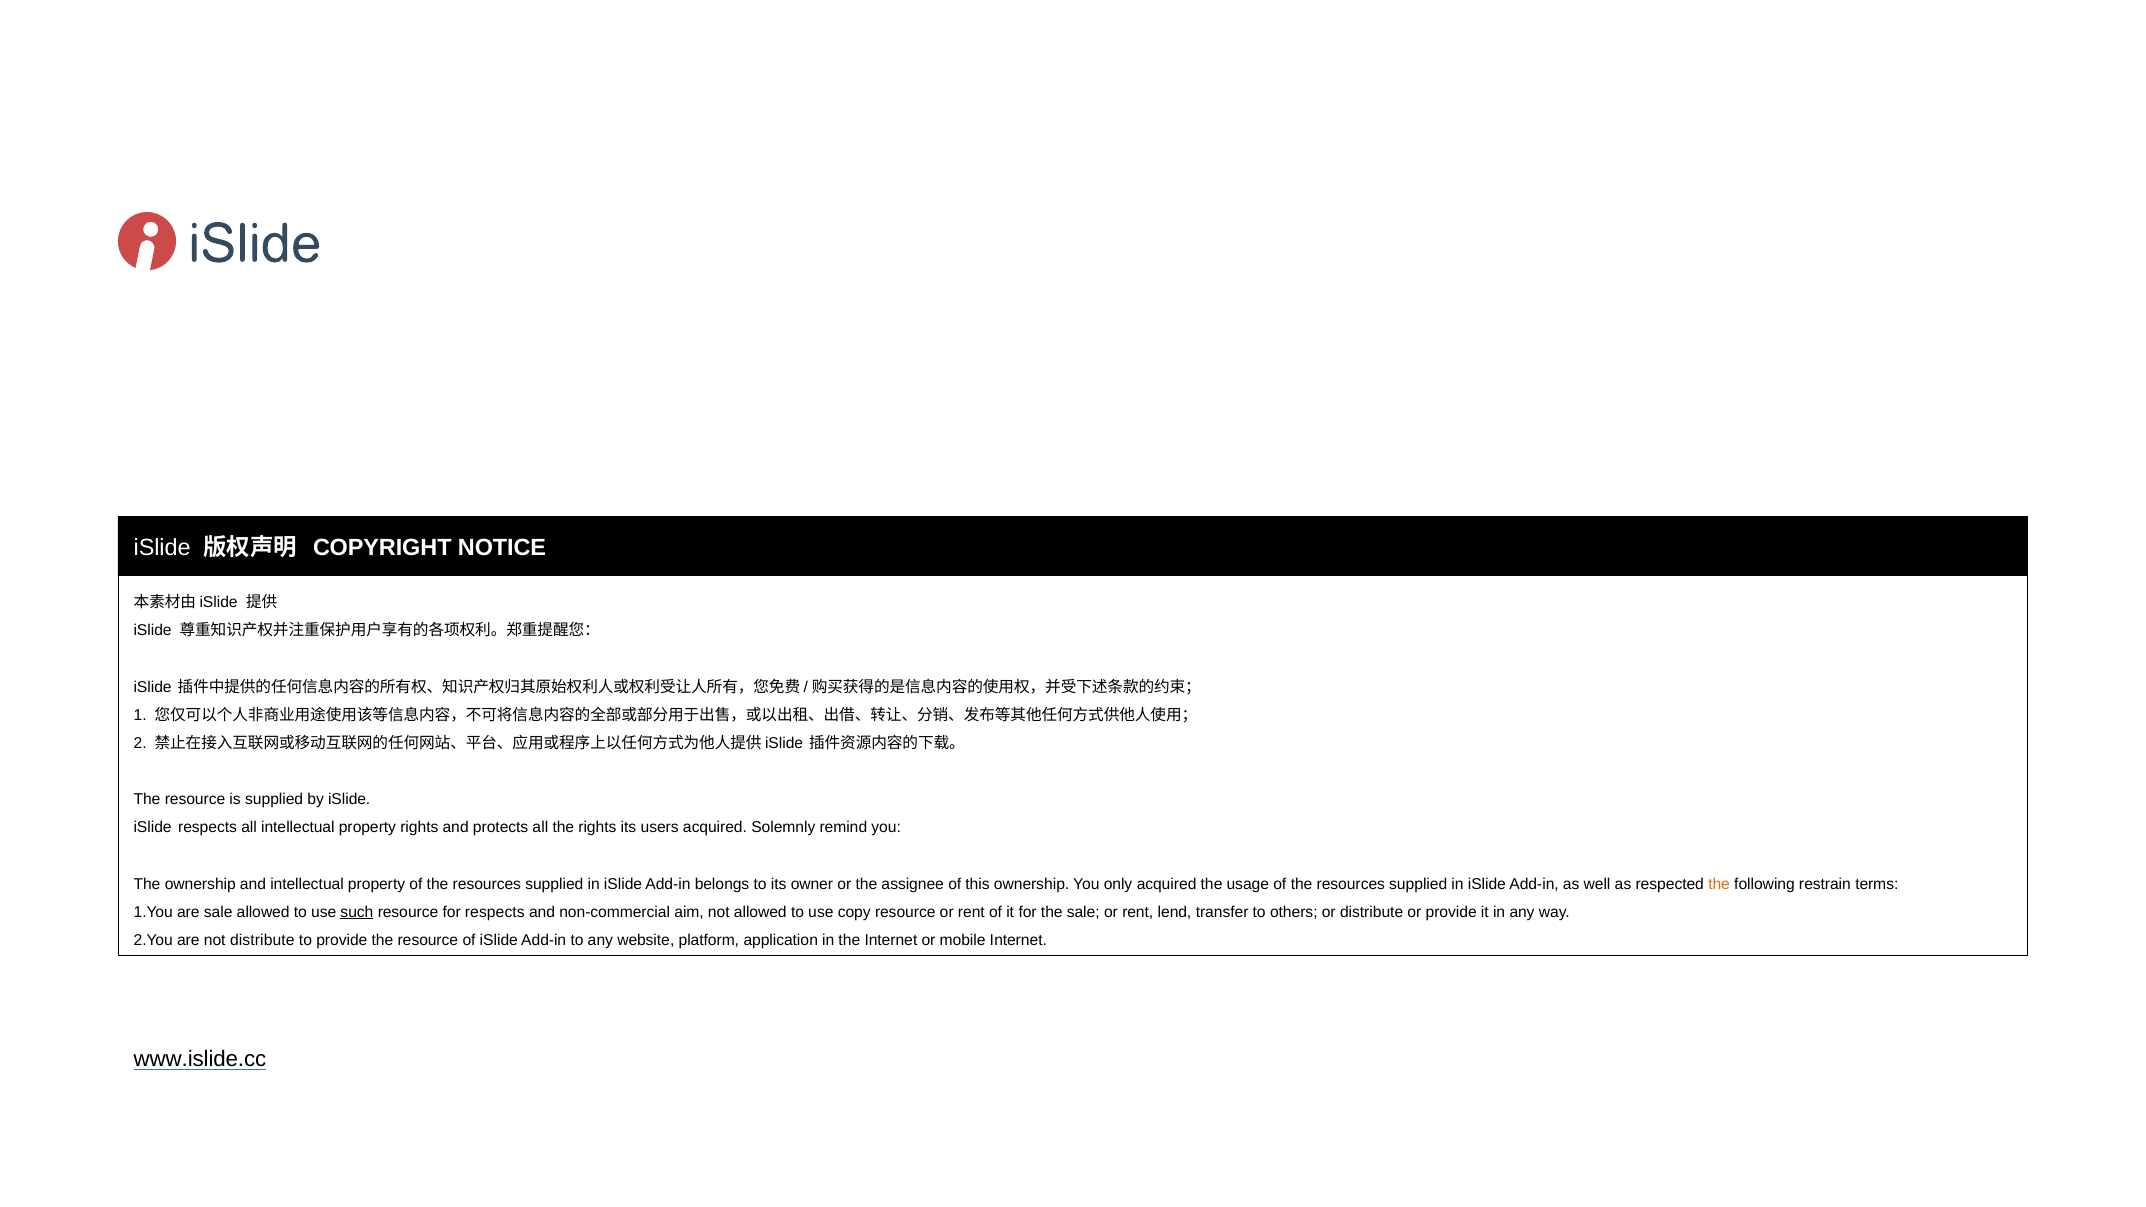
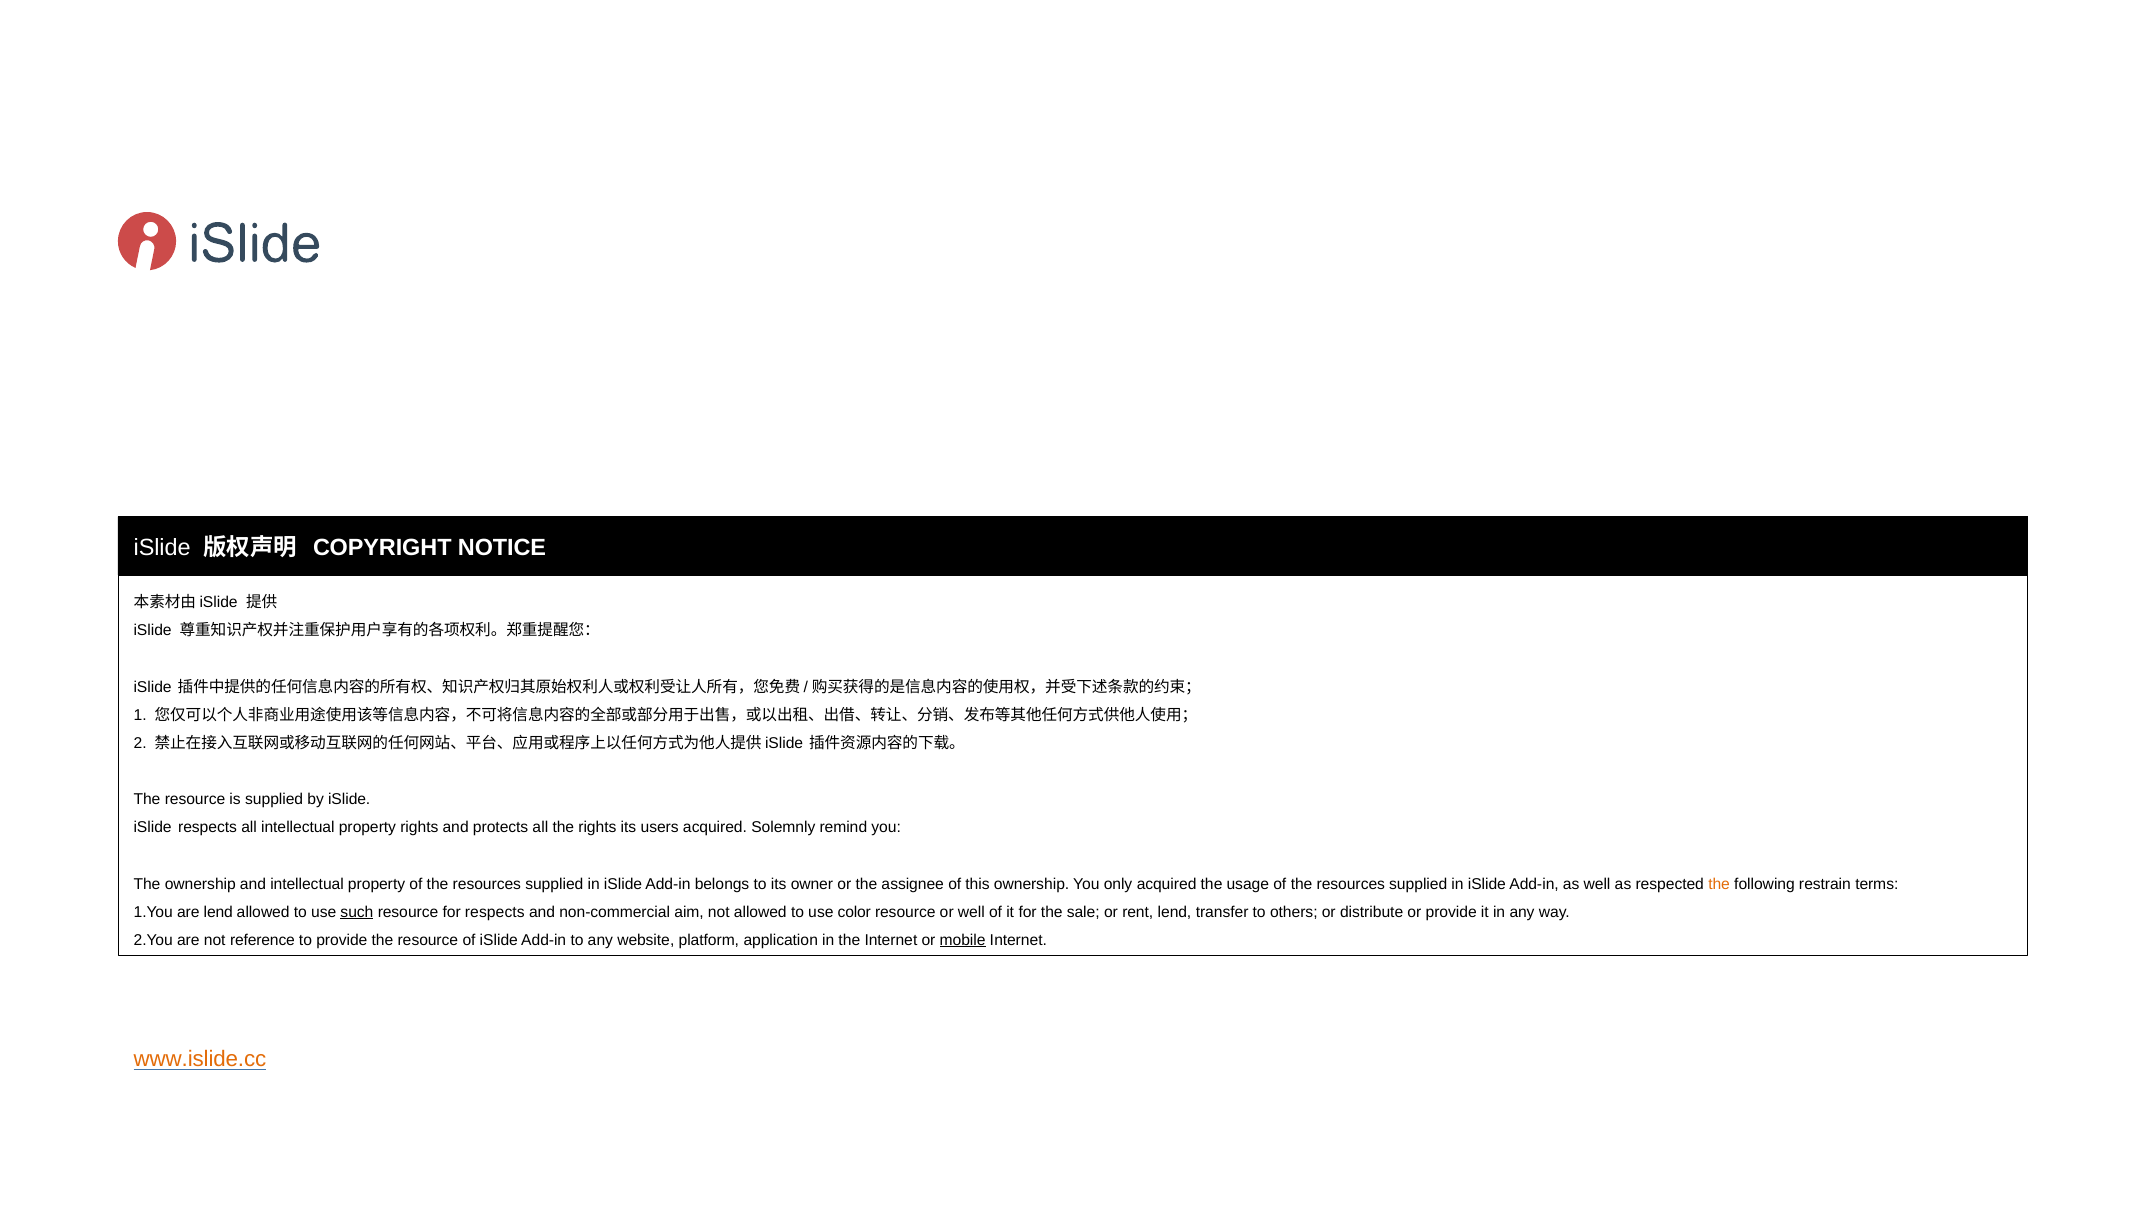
are sale: sale -> lend
copy: copy -> color
resource or rent: rent -> well
not distribute: distribute -> reference
mobile underline: none -> present
www.islide.cc colour: black -> orange
